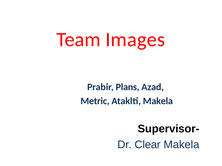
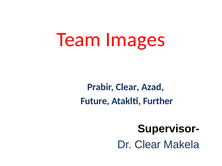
Prabir Plans: Plans -> Clear
Metric: Metric -> Future
Ataklti Makela: Makela -> Further
